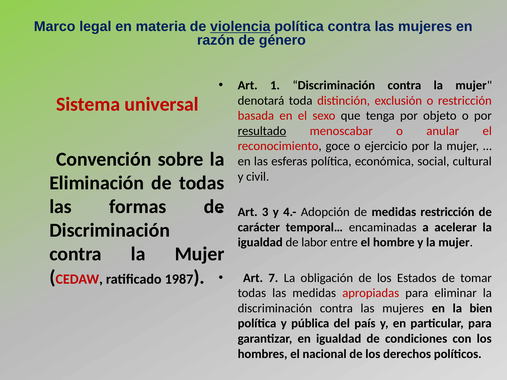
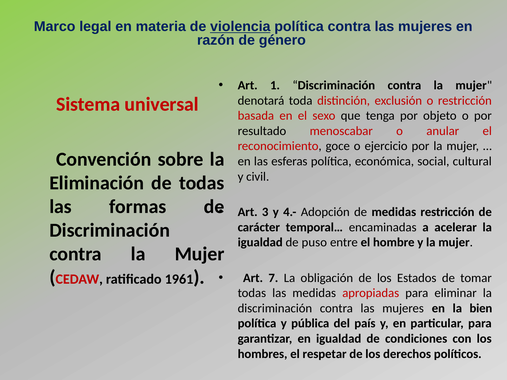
resultado underline: present -> none
labor: labor -> puso
1987: 1987 -> 1961
nacional: nacional -> respetar
